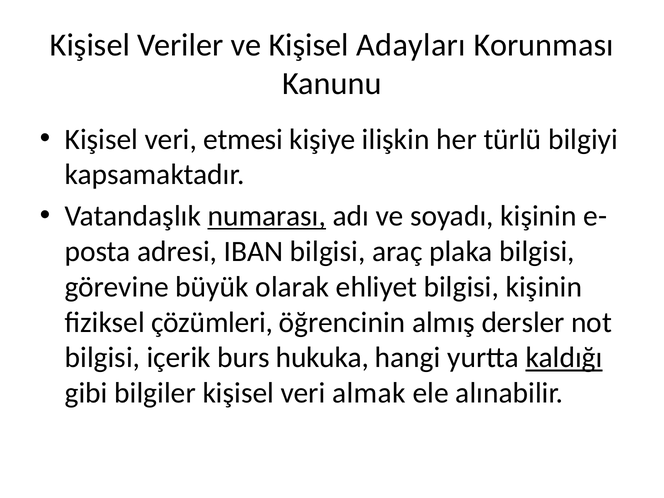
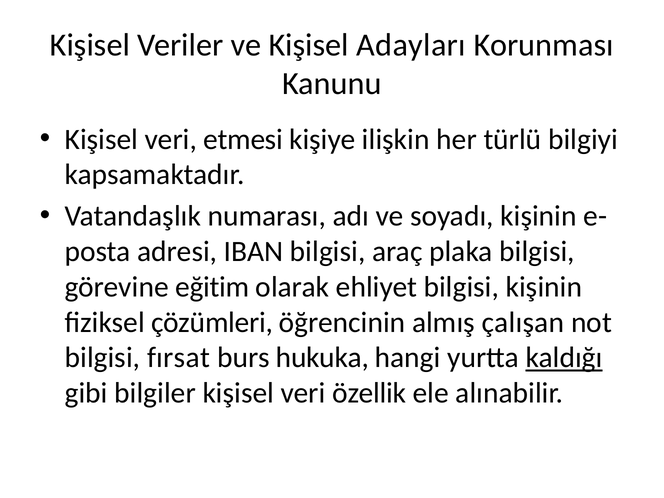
numarası underline: present -> none
büyük: büyük -> eğitim
dersler: dersler -> çalışan
içerik: içerik -> fırsat
almak: almak -> özellik
